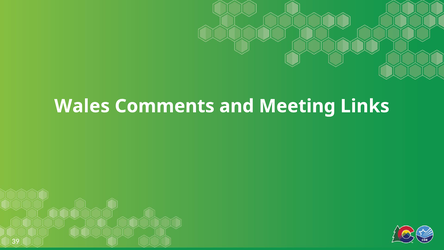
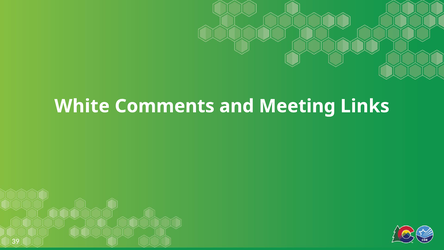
Wales: Wales -> White
